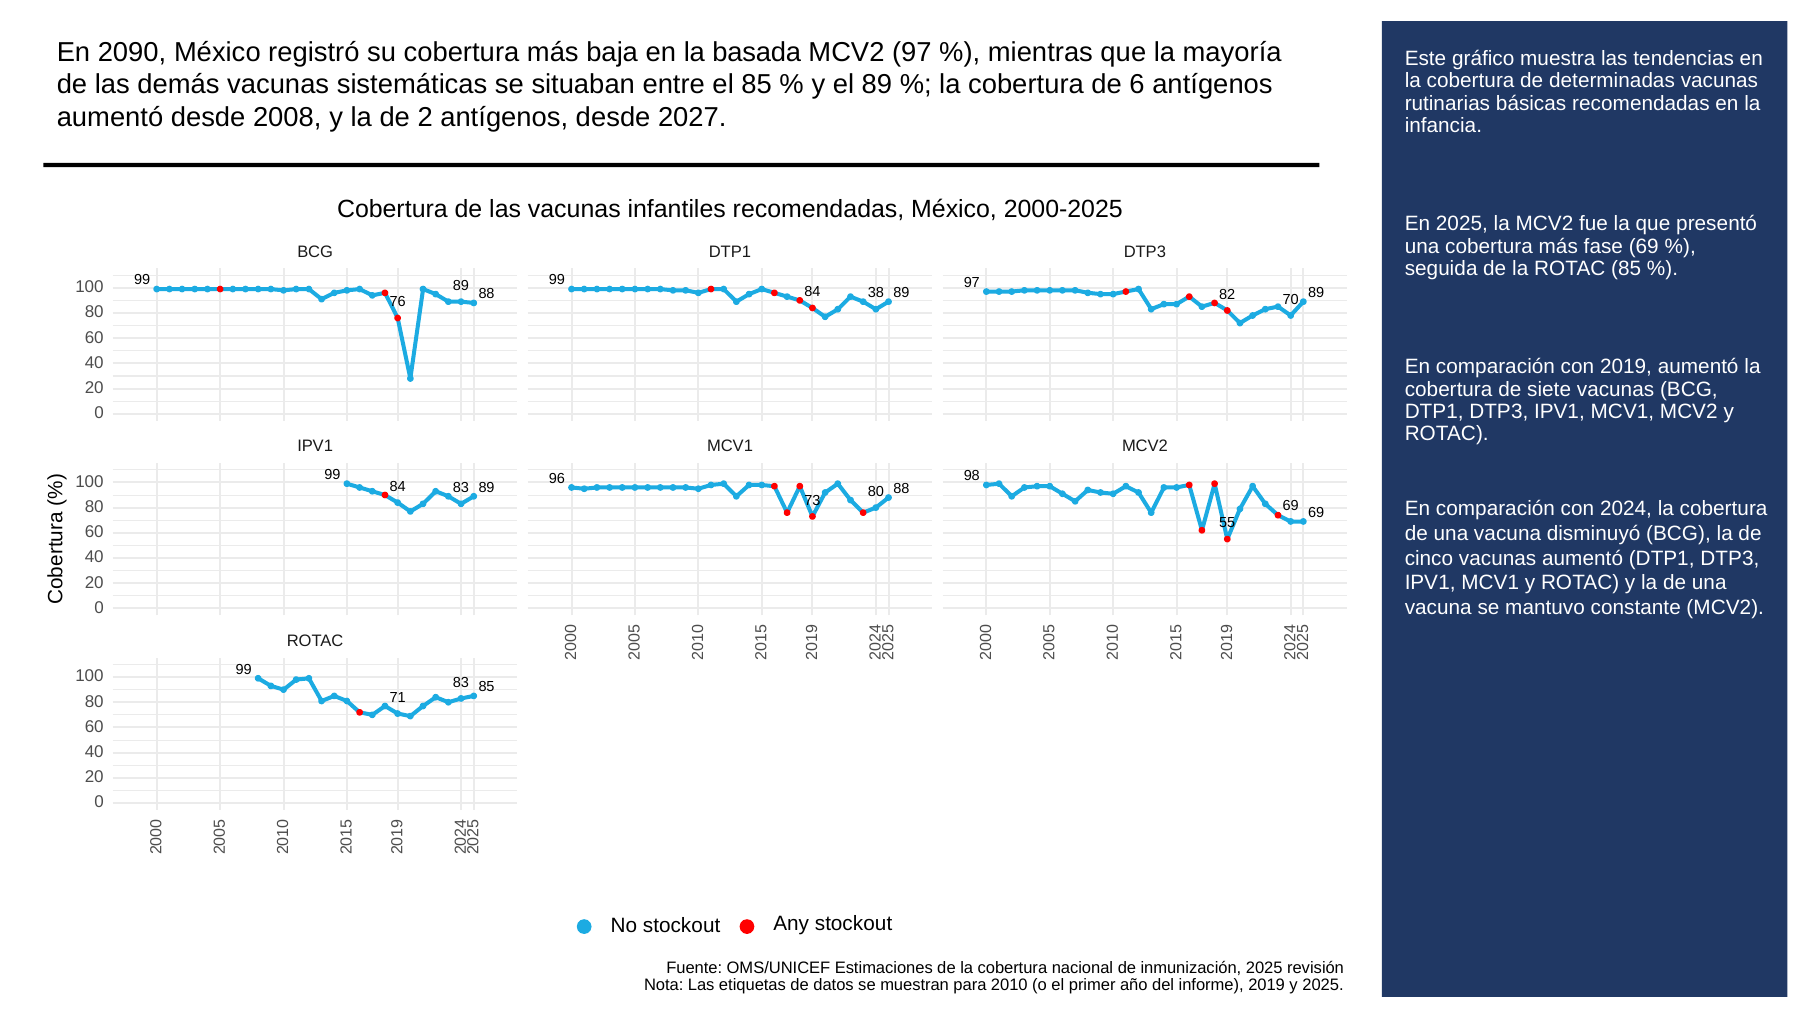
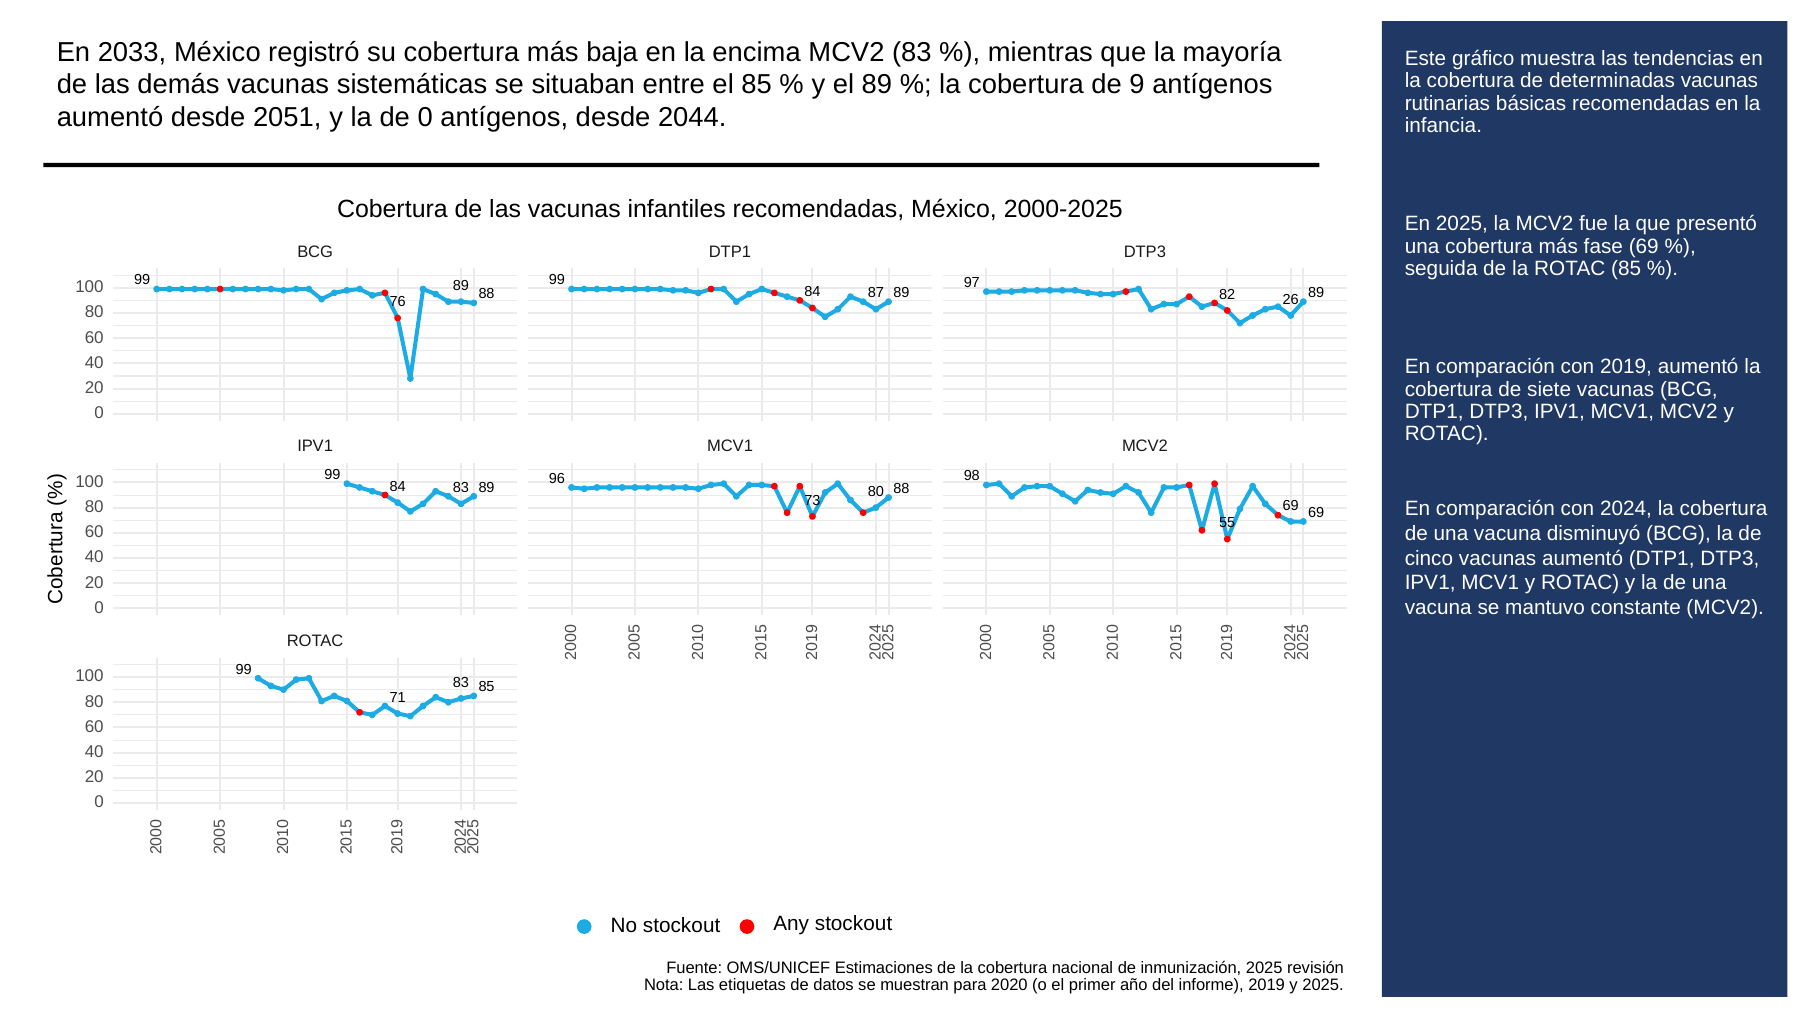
2090: 2090 -> 2033
basada: basada -> encima
MCV2 97: 97 -> 83
de 6: 6 -> 9
2008: 2008 -> 2051
de 2: 2 -> 0
2027: 2027 -> 2044
38: 38 -> 87
70: 70 -> 26
2010: 2010 -> 2020
